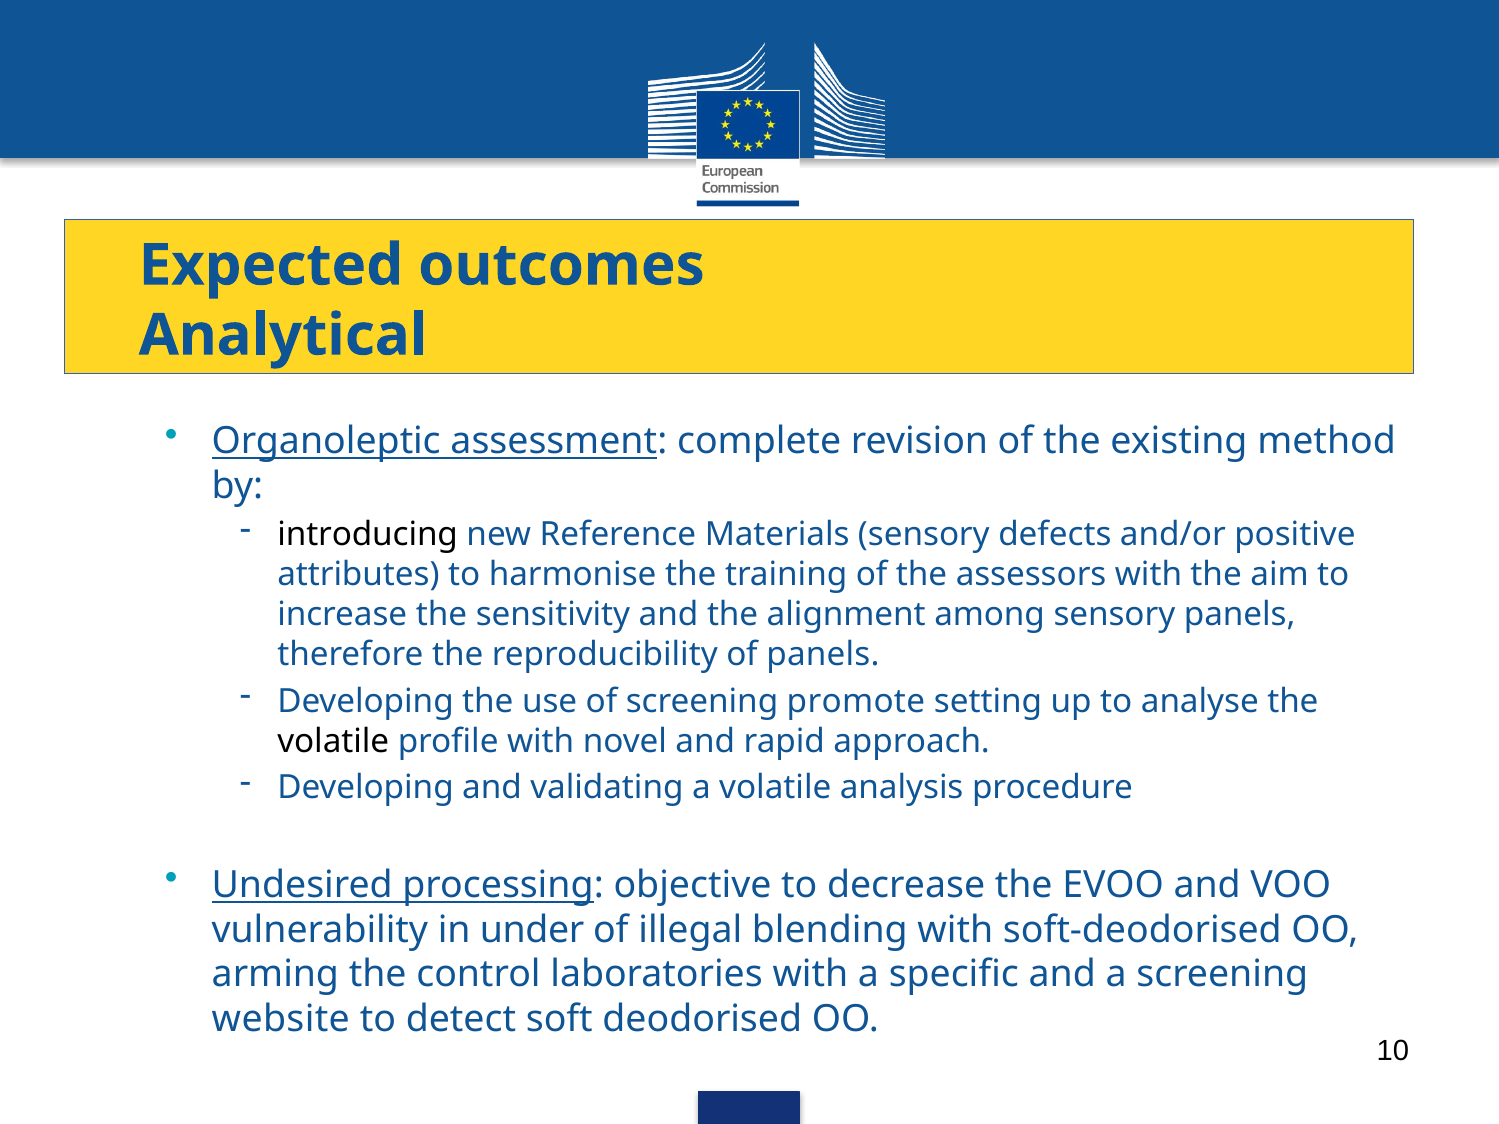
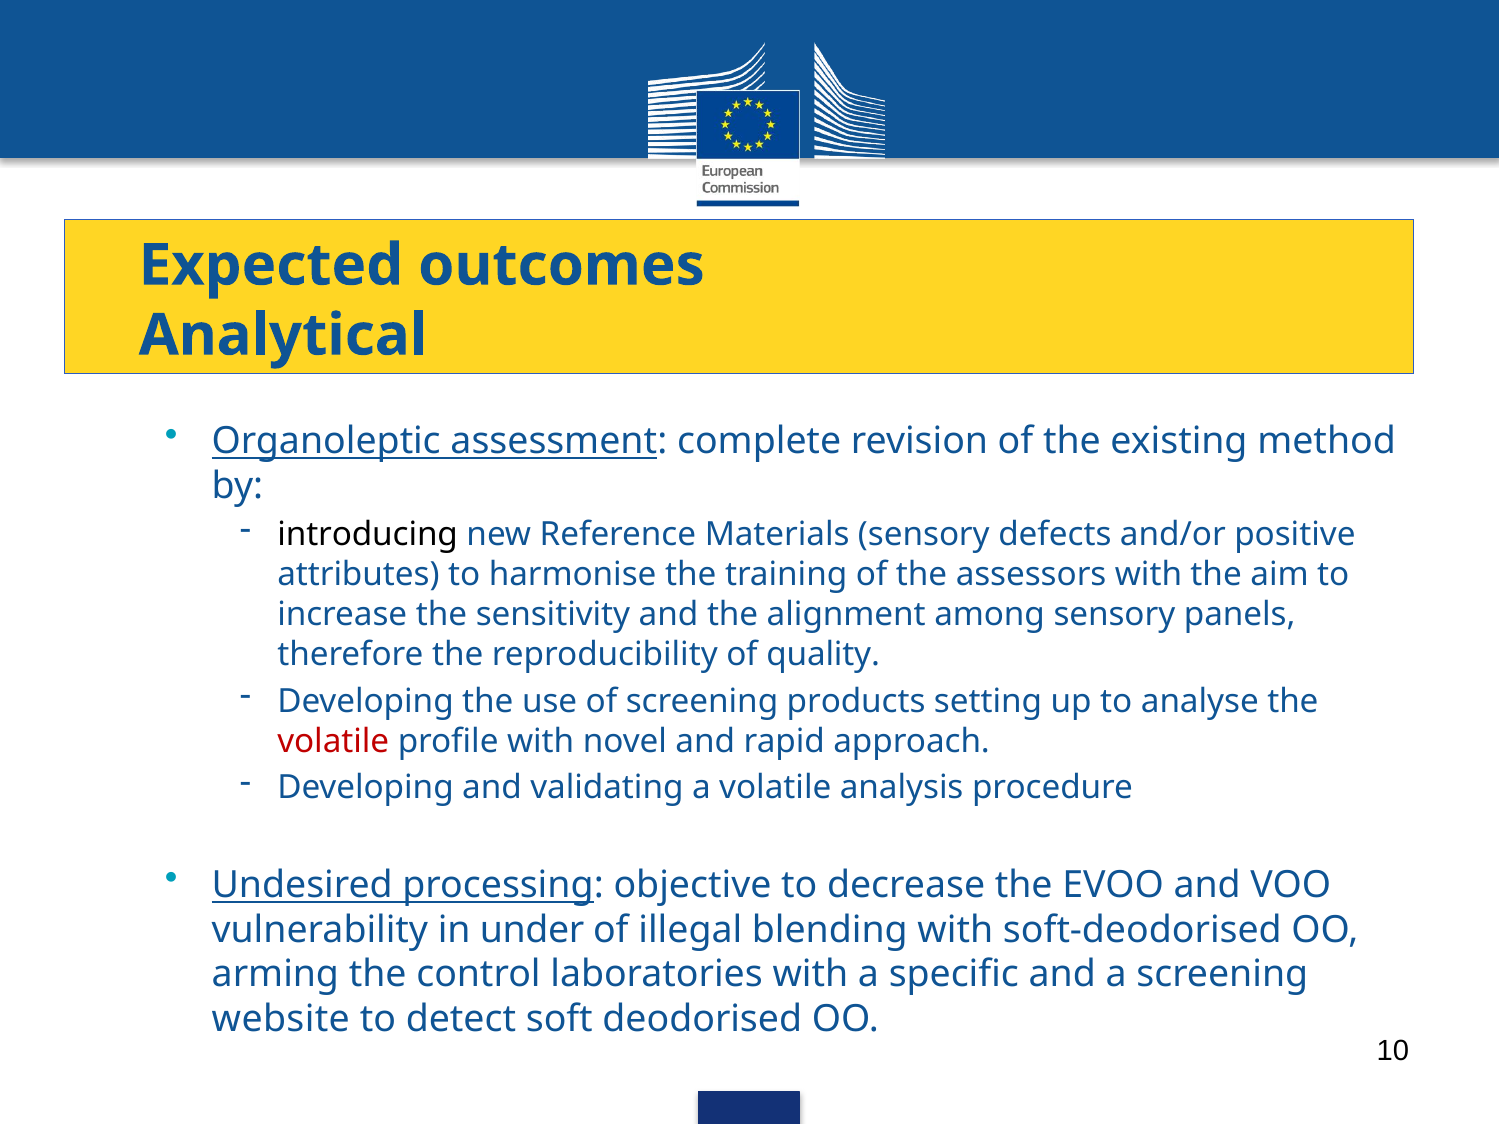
of panels: panels -> quality
promote: promote -> products
volatile at (333, 741) colour: black -> red
